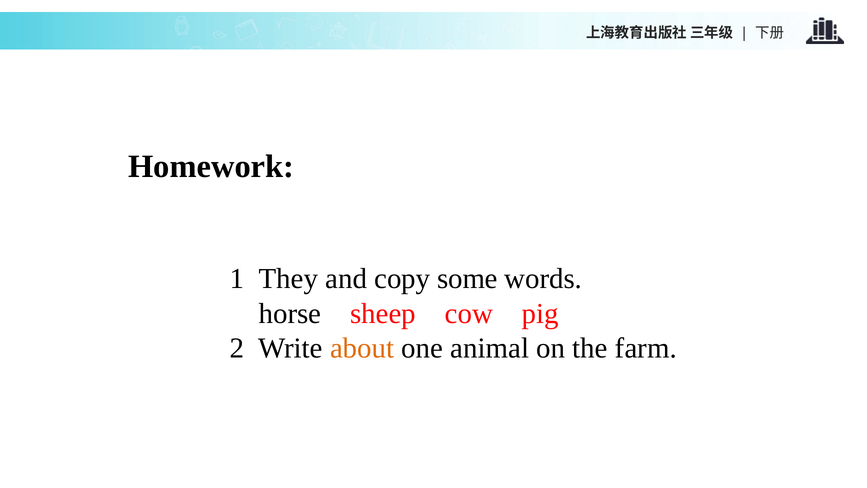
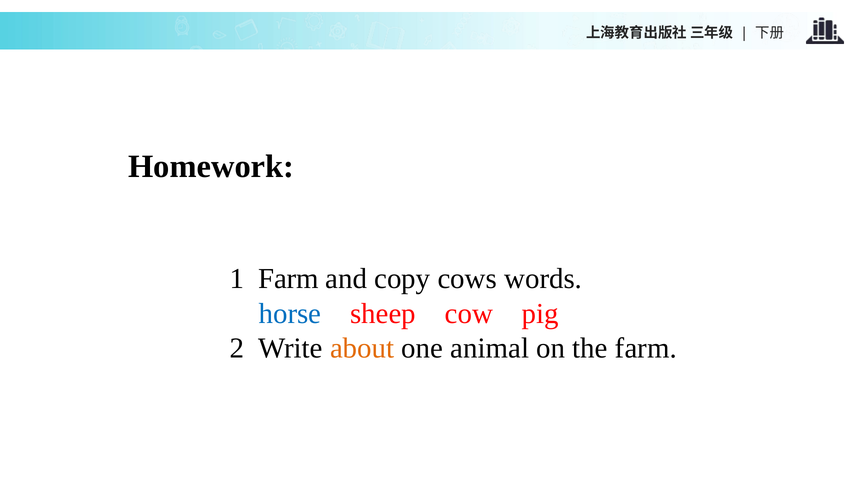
1 They: They -> Farm
some: some -> cows
horse colour: black -> blue
